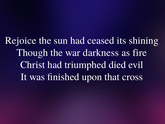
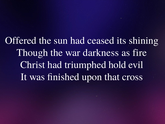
Rejoice: Rejoice -> Offered
died: died -> hold
